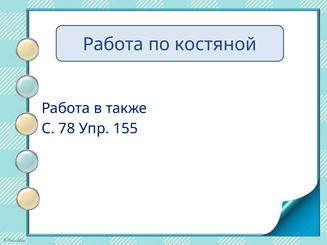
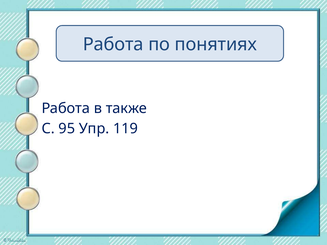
костяной: костяной -> понятиях
78: 78 -> 95
155: 155 -> 119
